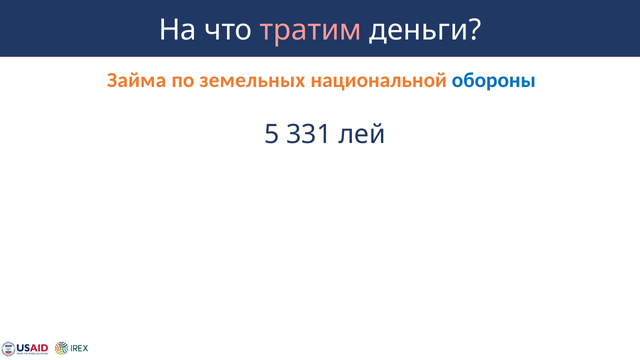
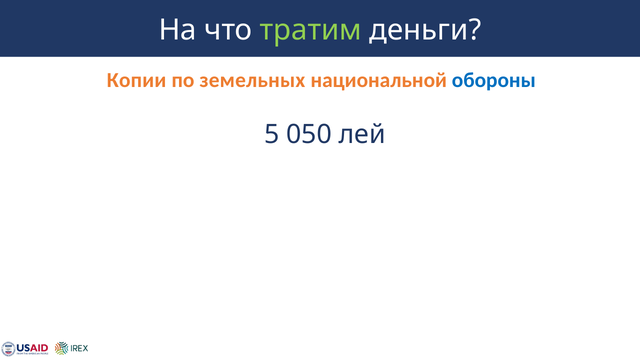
тратим colour: pink -> light green
Займа: Займа -> Копии
331: 331 -> 050
